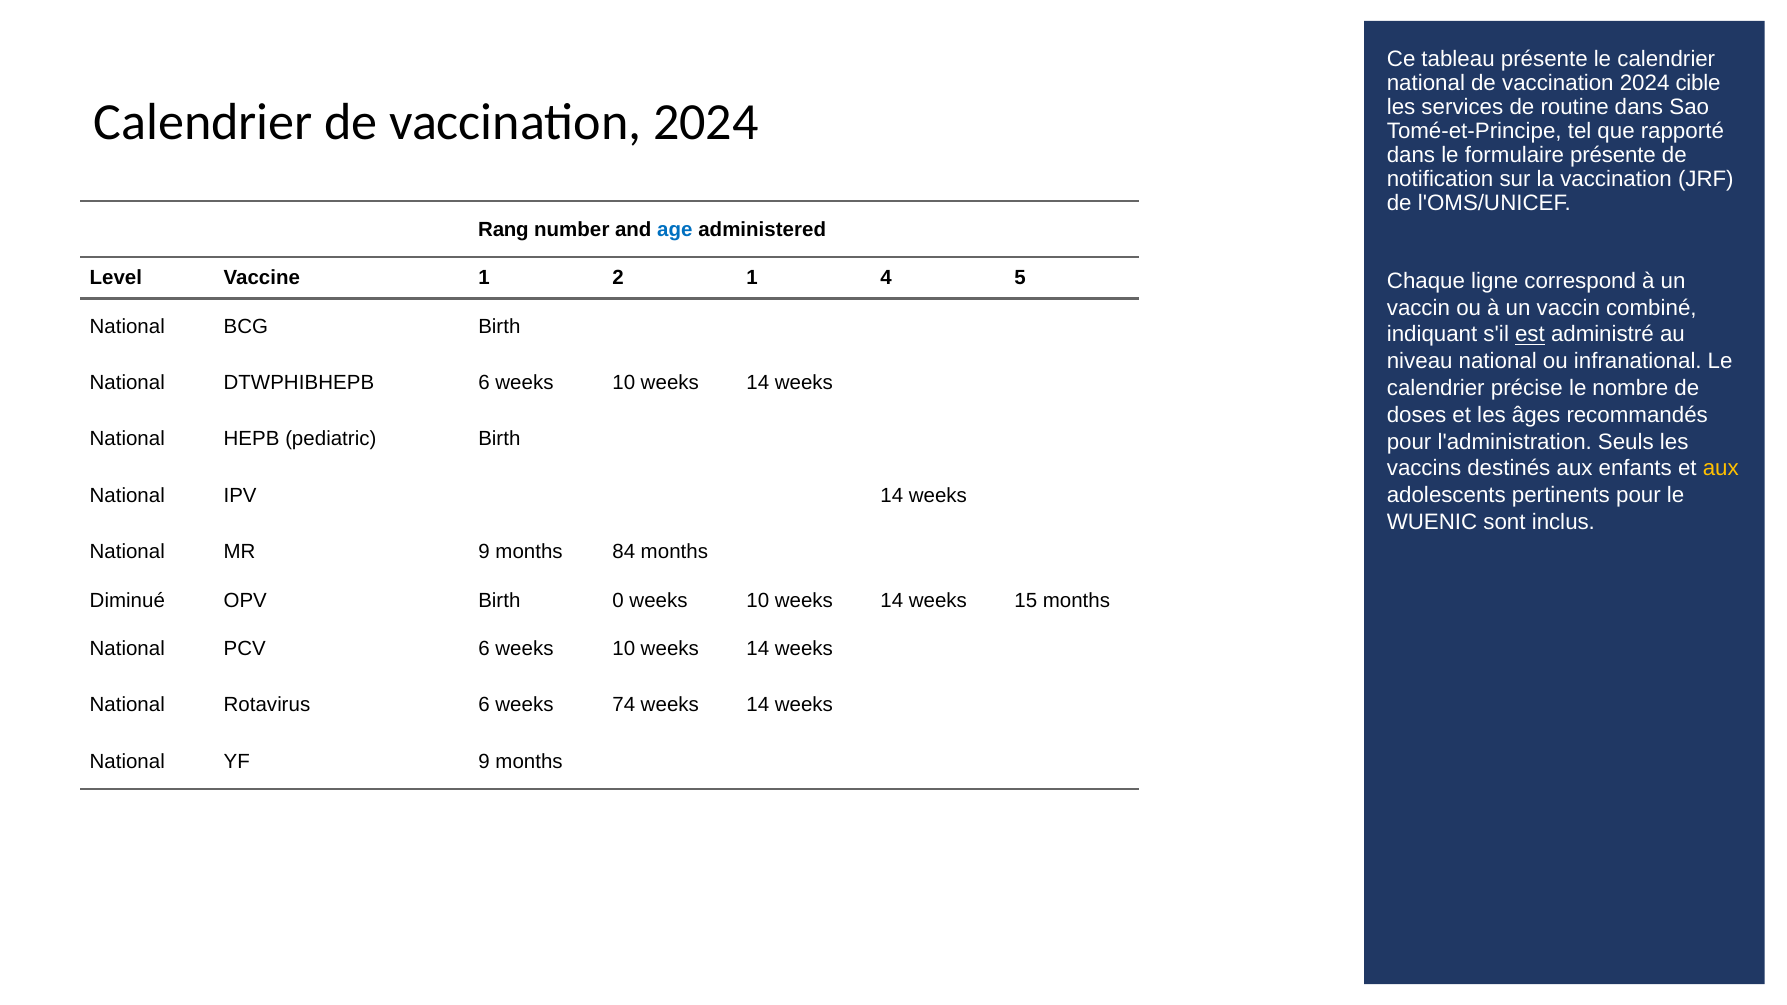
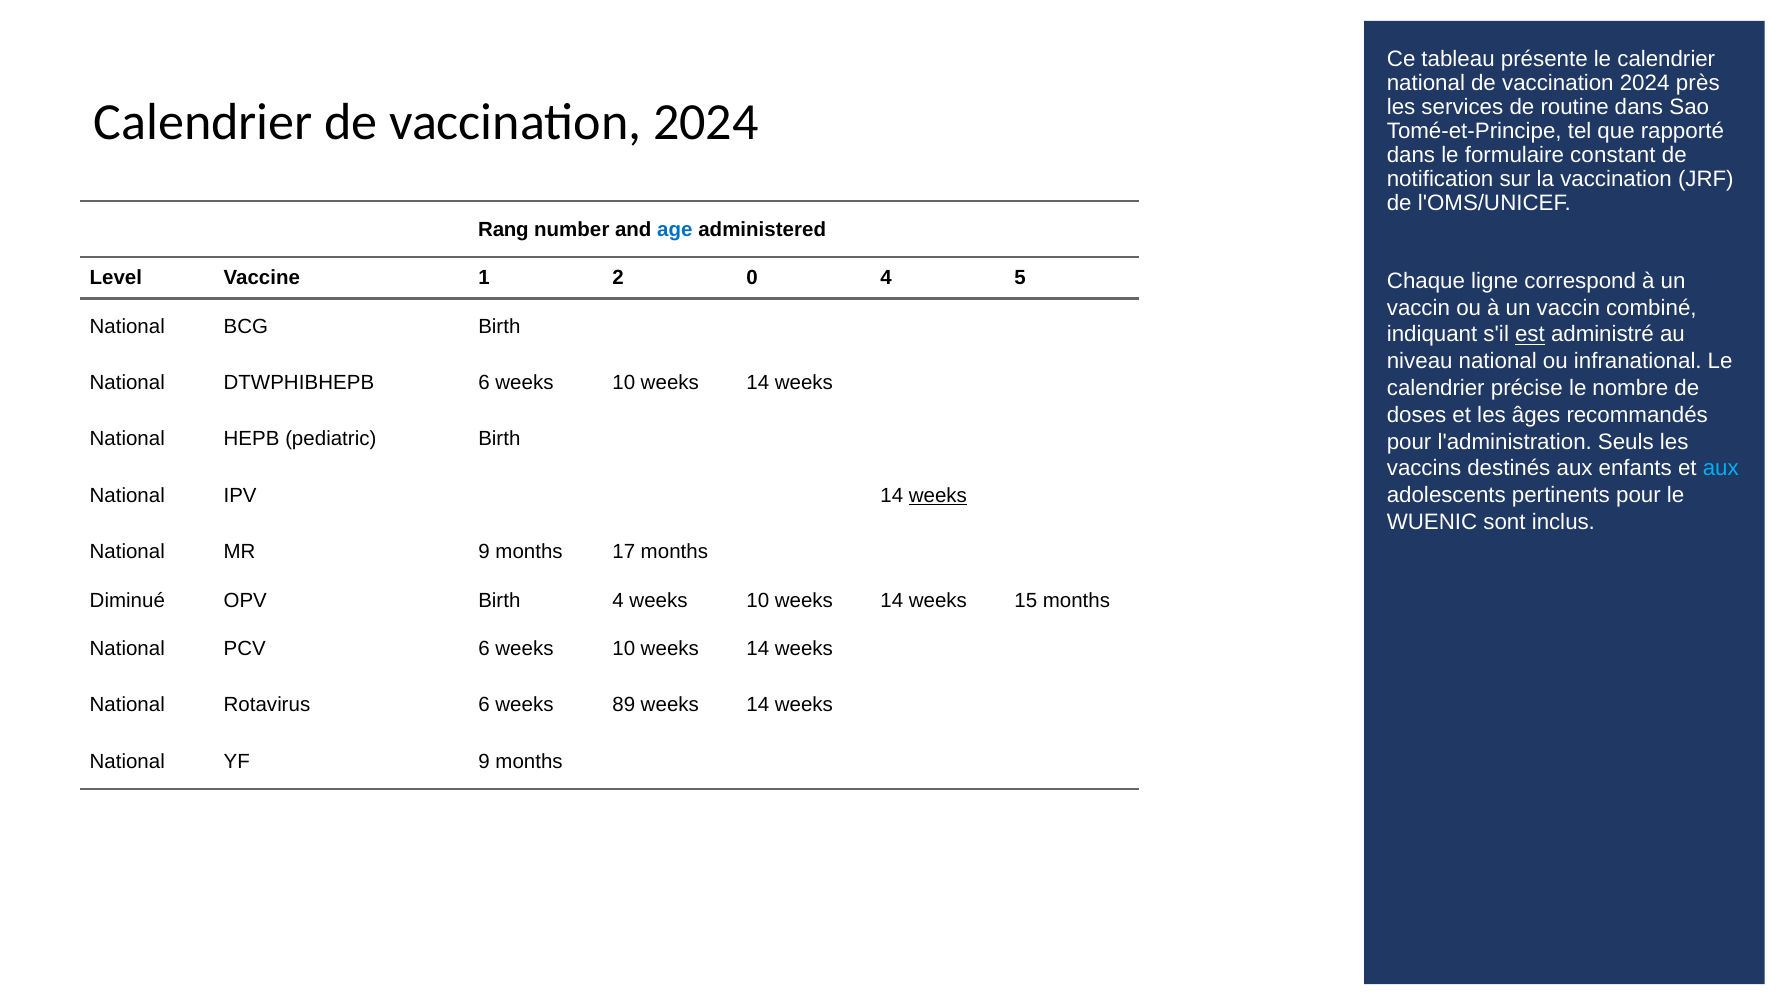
cible: cible -> près
formulaire présente: présente -> constant
2 1: 1 -> 0
aux at (1721, 469) colour: yellow -> light blue
weeks at (938, 495) underline: none -> present
84: 84 -> 17
Birth 0: 0 -> 4
74: 74 -> 89
